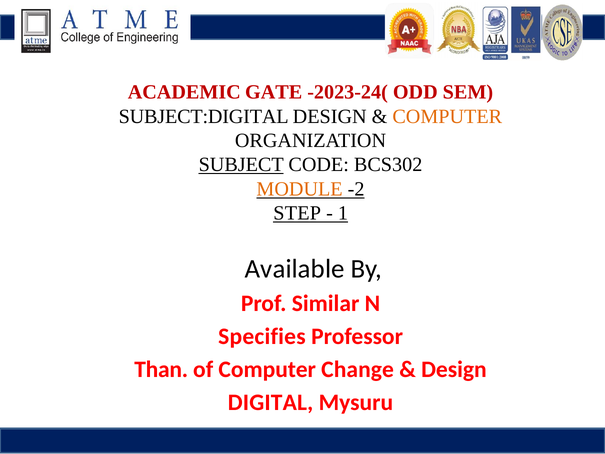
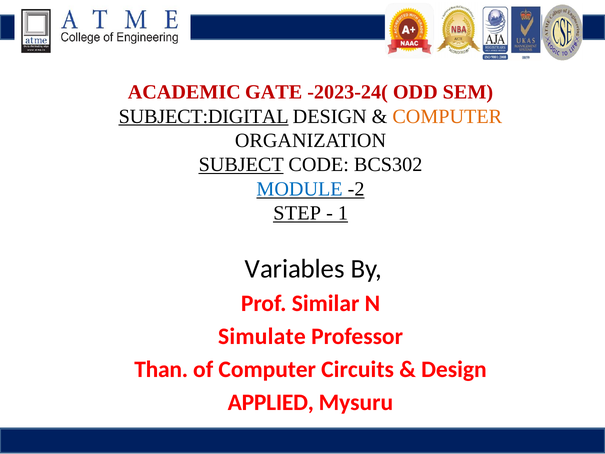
SUBJECT:DIGITAL underline: none -> present
MODULE colour: orange -> blue
Available: Available -> Variables
Specifies: Specifies -> Simulate
Change: Change -> Circuits
DIGITAL: DIGITAL -> APPLIED
